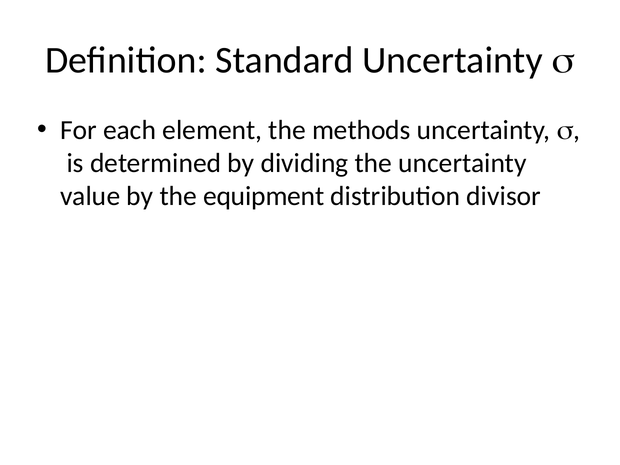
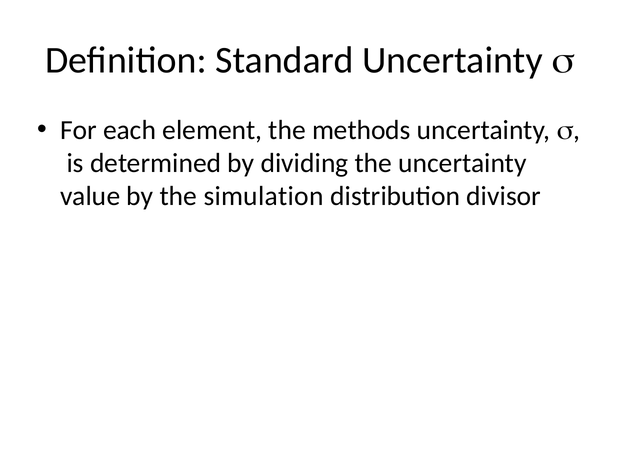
equipment: equipment -> simulation
